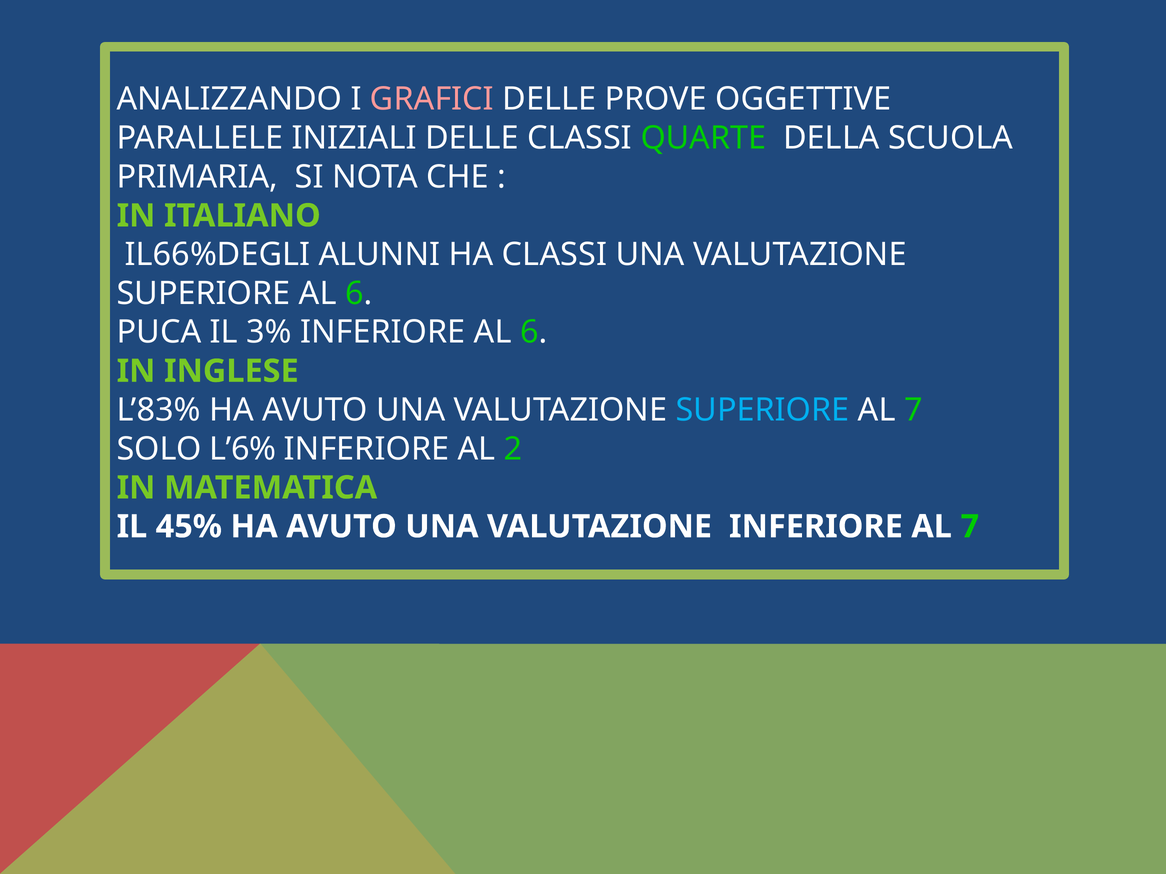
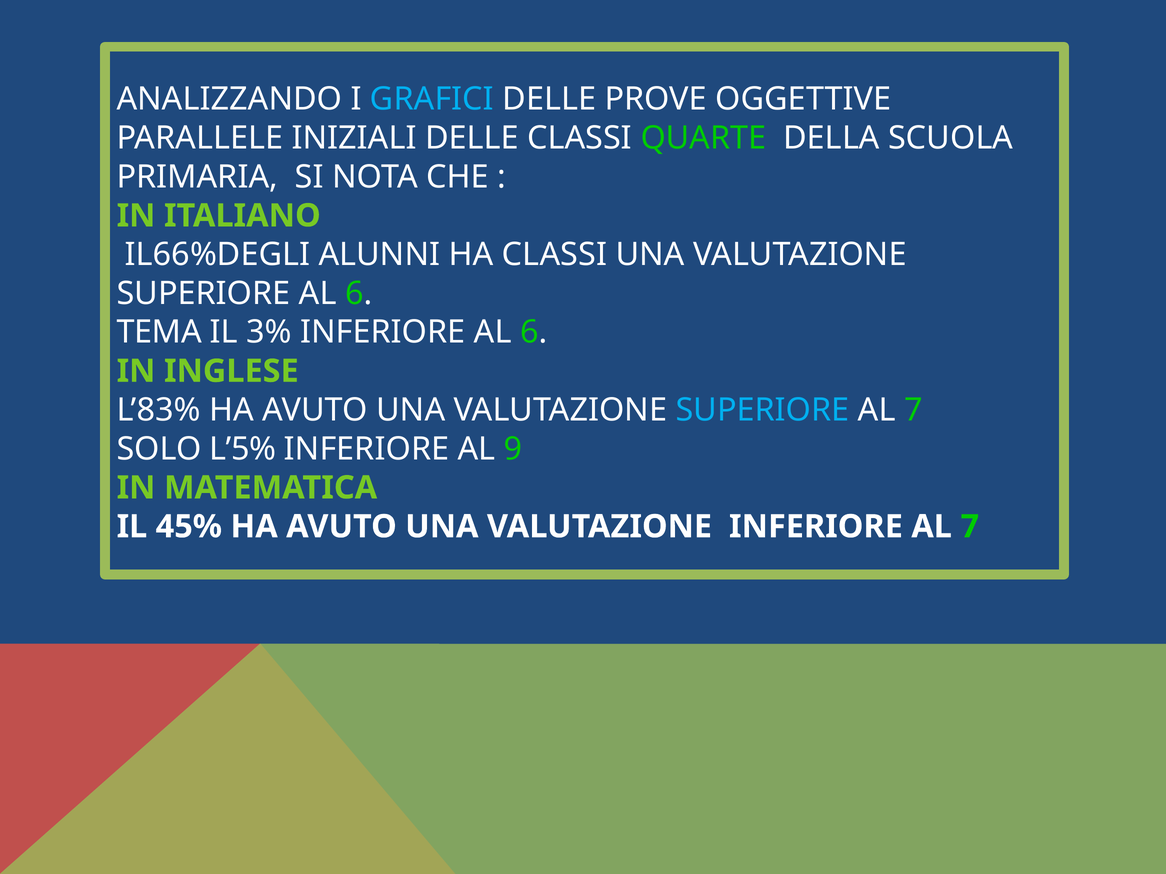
GRAFICI colour: pink -> light blue
PUCA: PUCA -> TEMA
L’6%: L’6% -> L’5%
2: 2 -> 9
